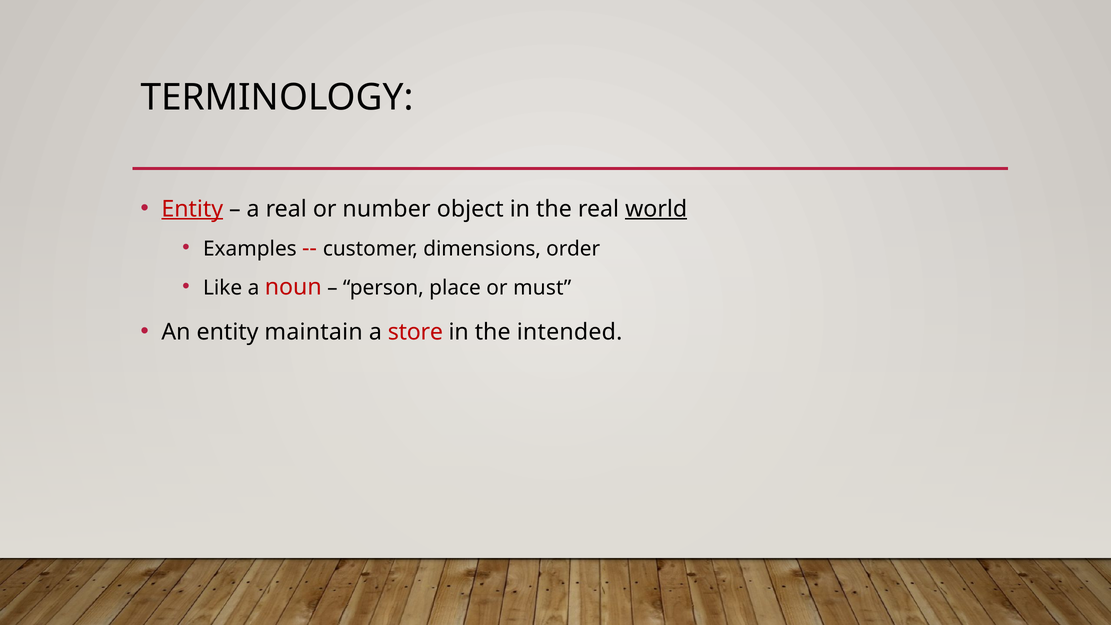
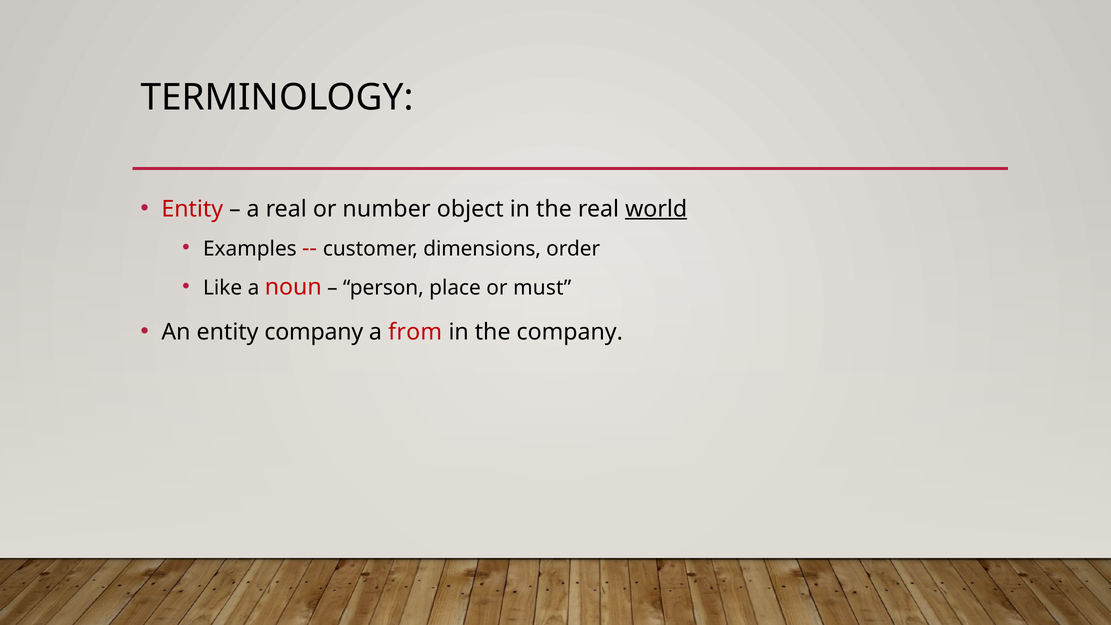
Entity at (192, 209) underline: present -> none
entity maintain: maintain -> company
store: store -> from
the intended: intended -> company
